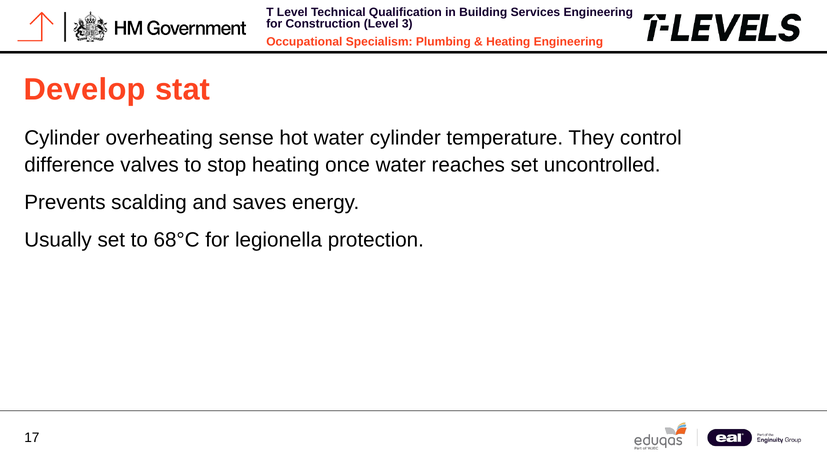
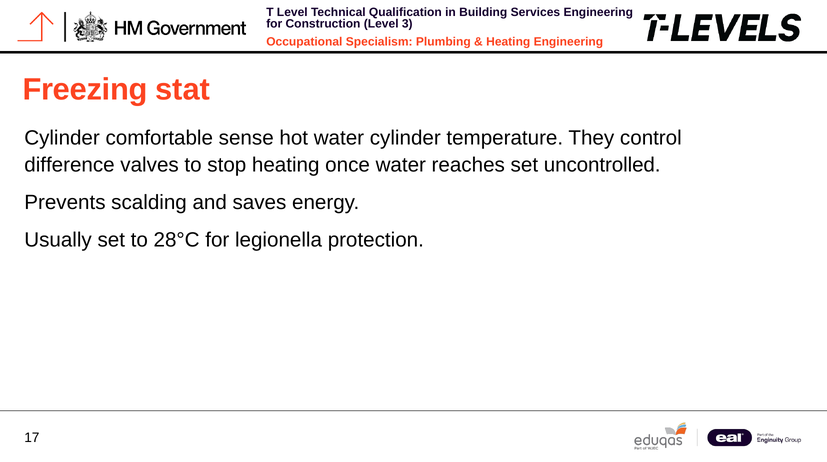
Develop: Develop -> Freezing
overheating: overheating -> comfortable
68°C: 68°C -> 28°C
